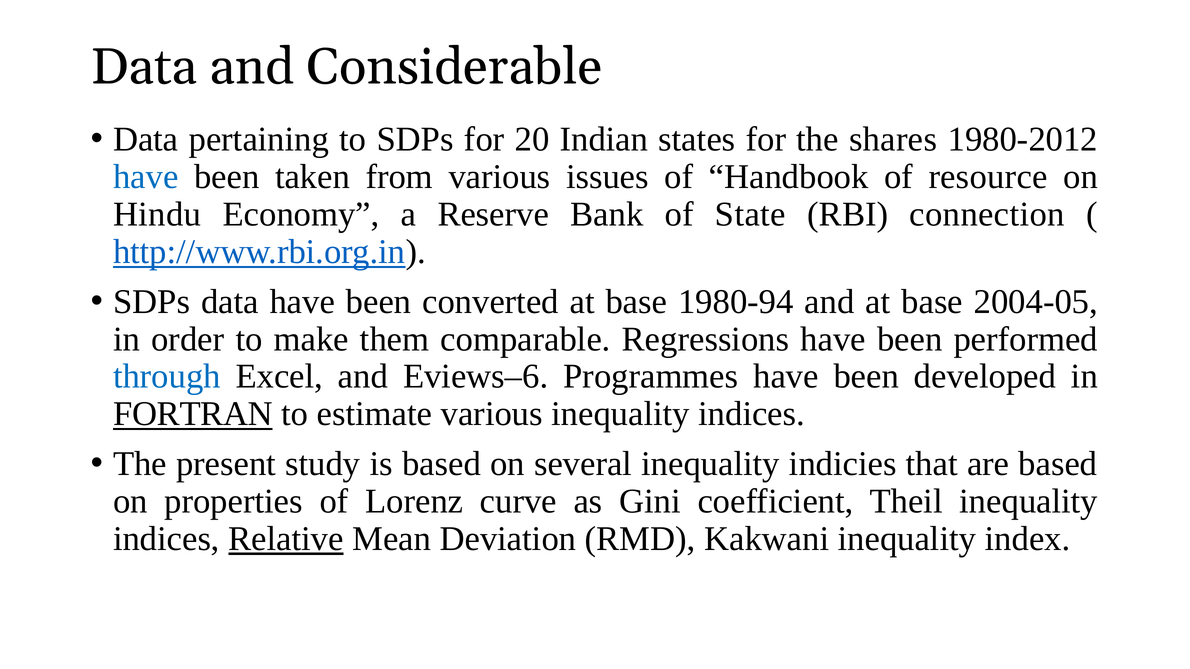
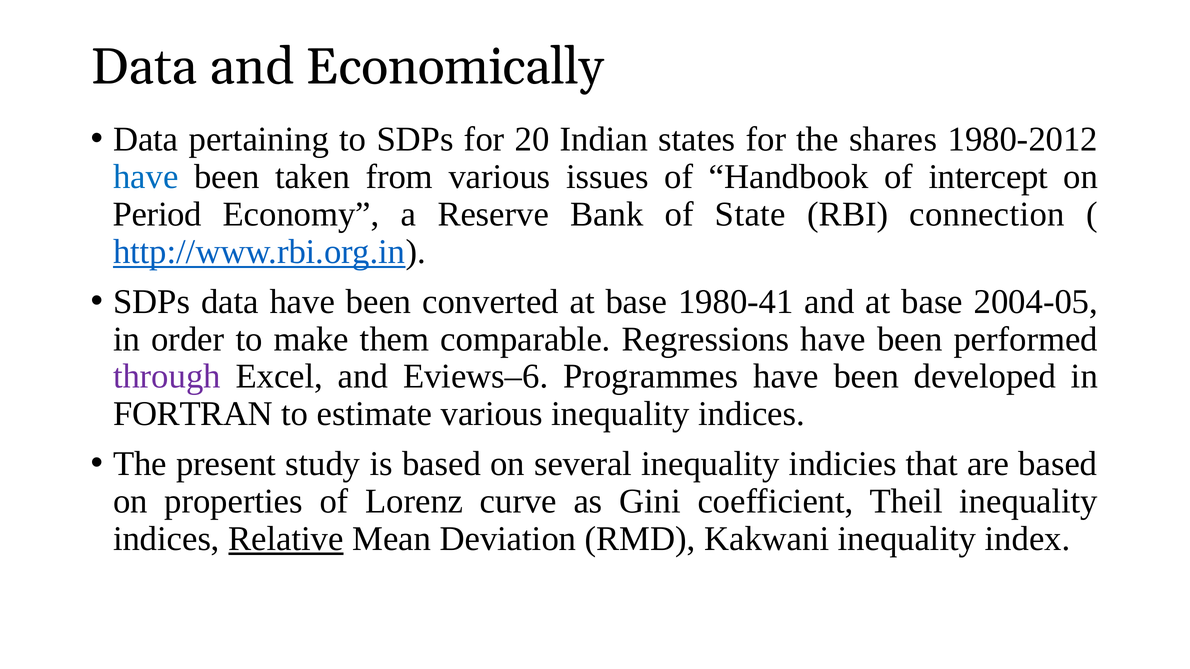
Considerable: Considerable -> Economically
resource: resource -> intercept
Hindu: Hindu -> Period
1980-94: 1980-94 -> 1980-41
through colour: blue -> purple
FORTRAN underline: present -> none
